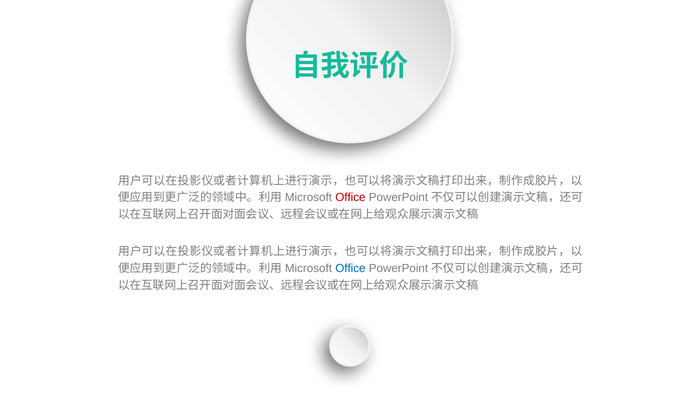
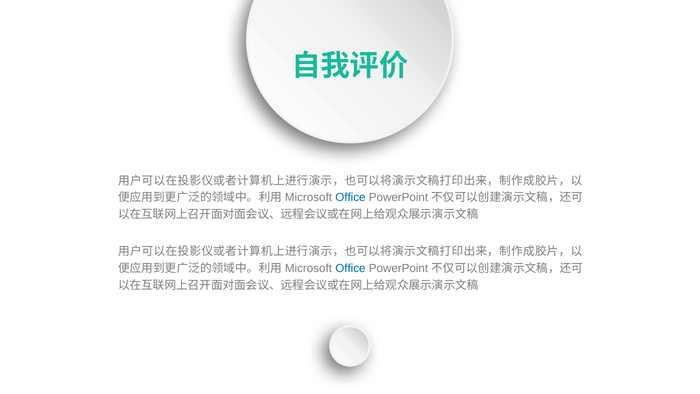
Office at (350, 198) colour: red -> blue
